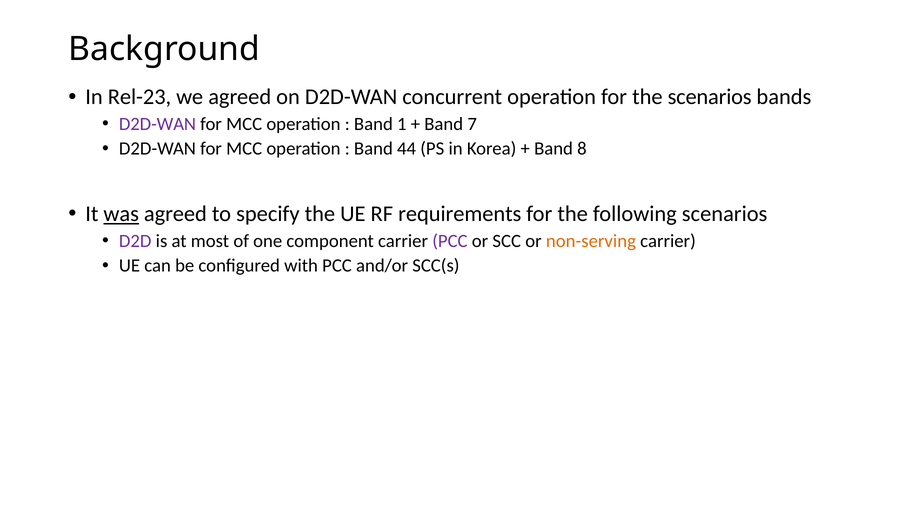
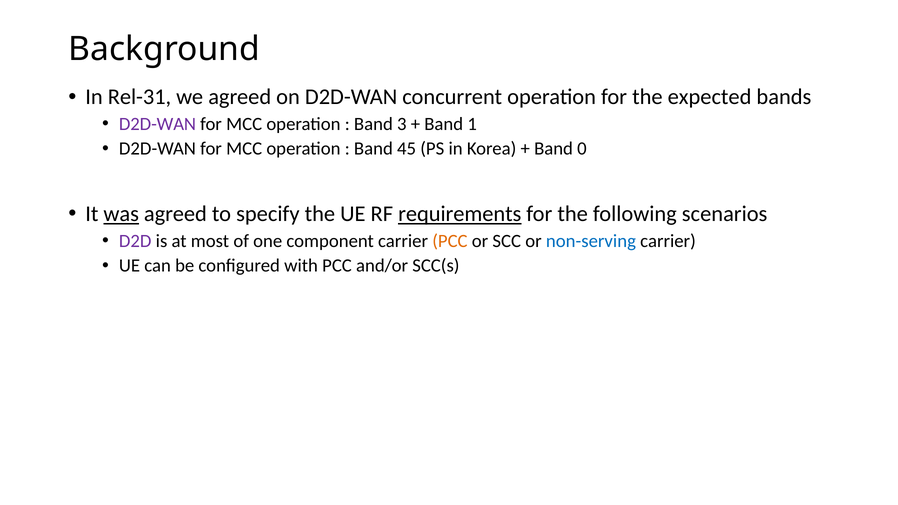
Rel-23: Rel-23 -> Rel-31
the scenarios: scenarios -> expected
1: 1 -> 3
7: 7 -> 1
44: 44 -> 45
8: 8 -> 0
requirements underline: none -> present
PCC at (450, 241) colour: purple -> orange
non-serving colour: orange -> blue
